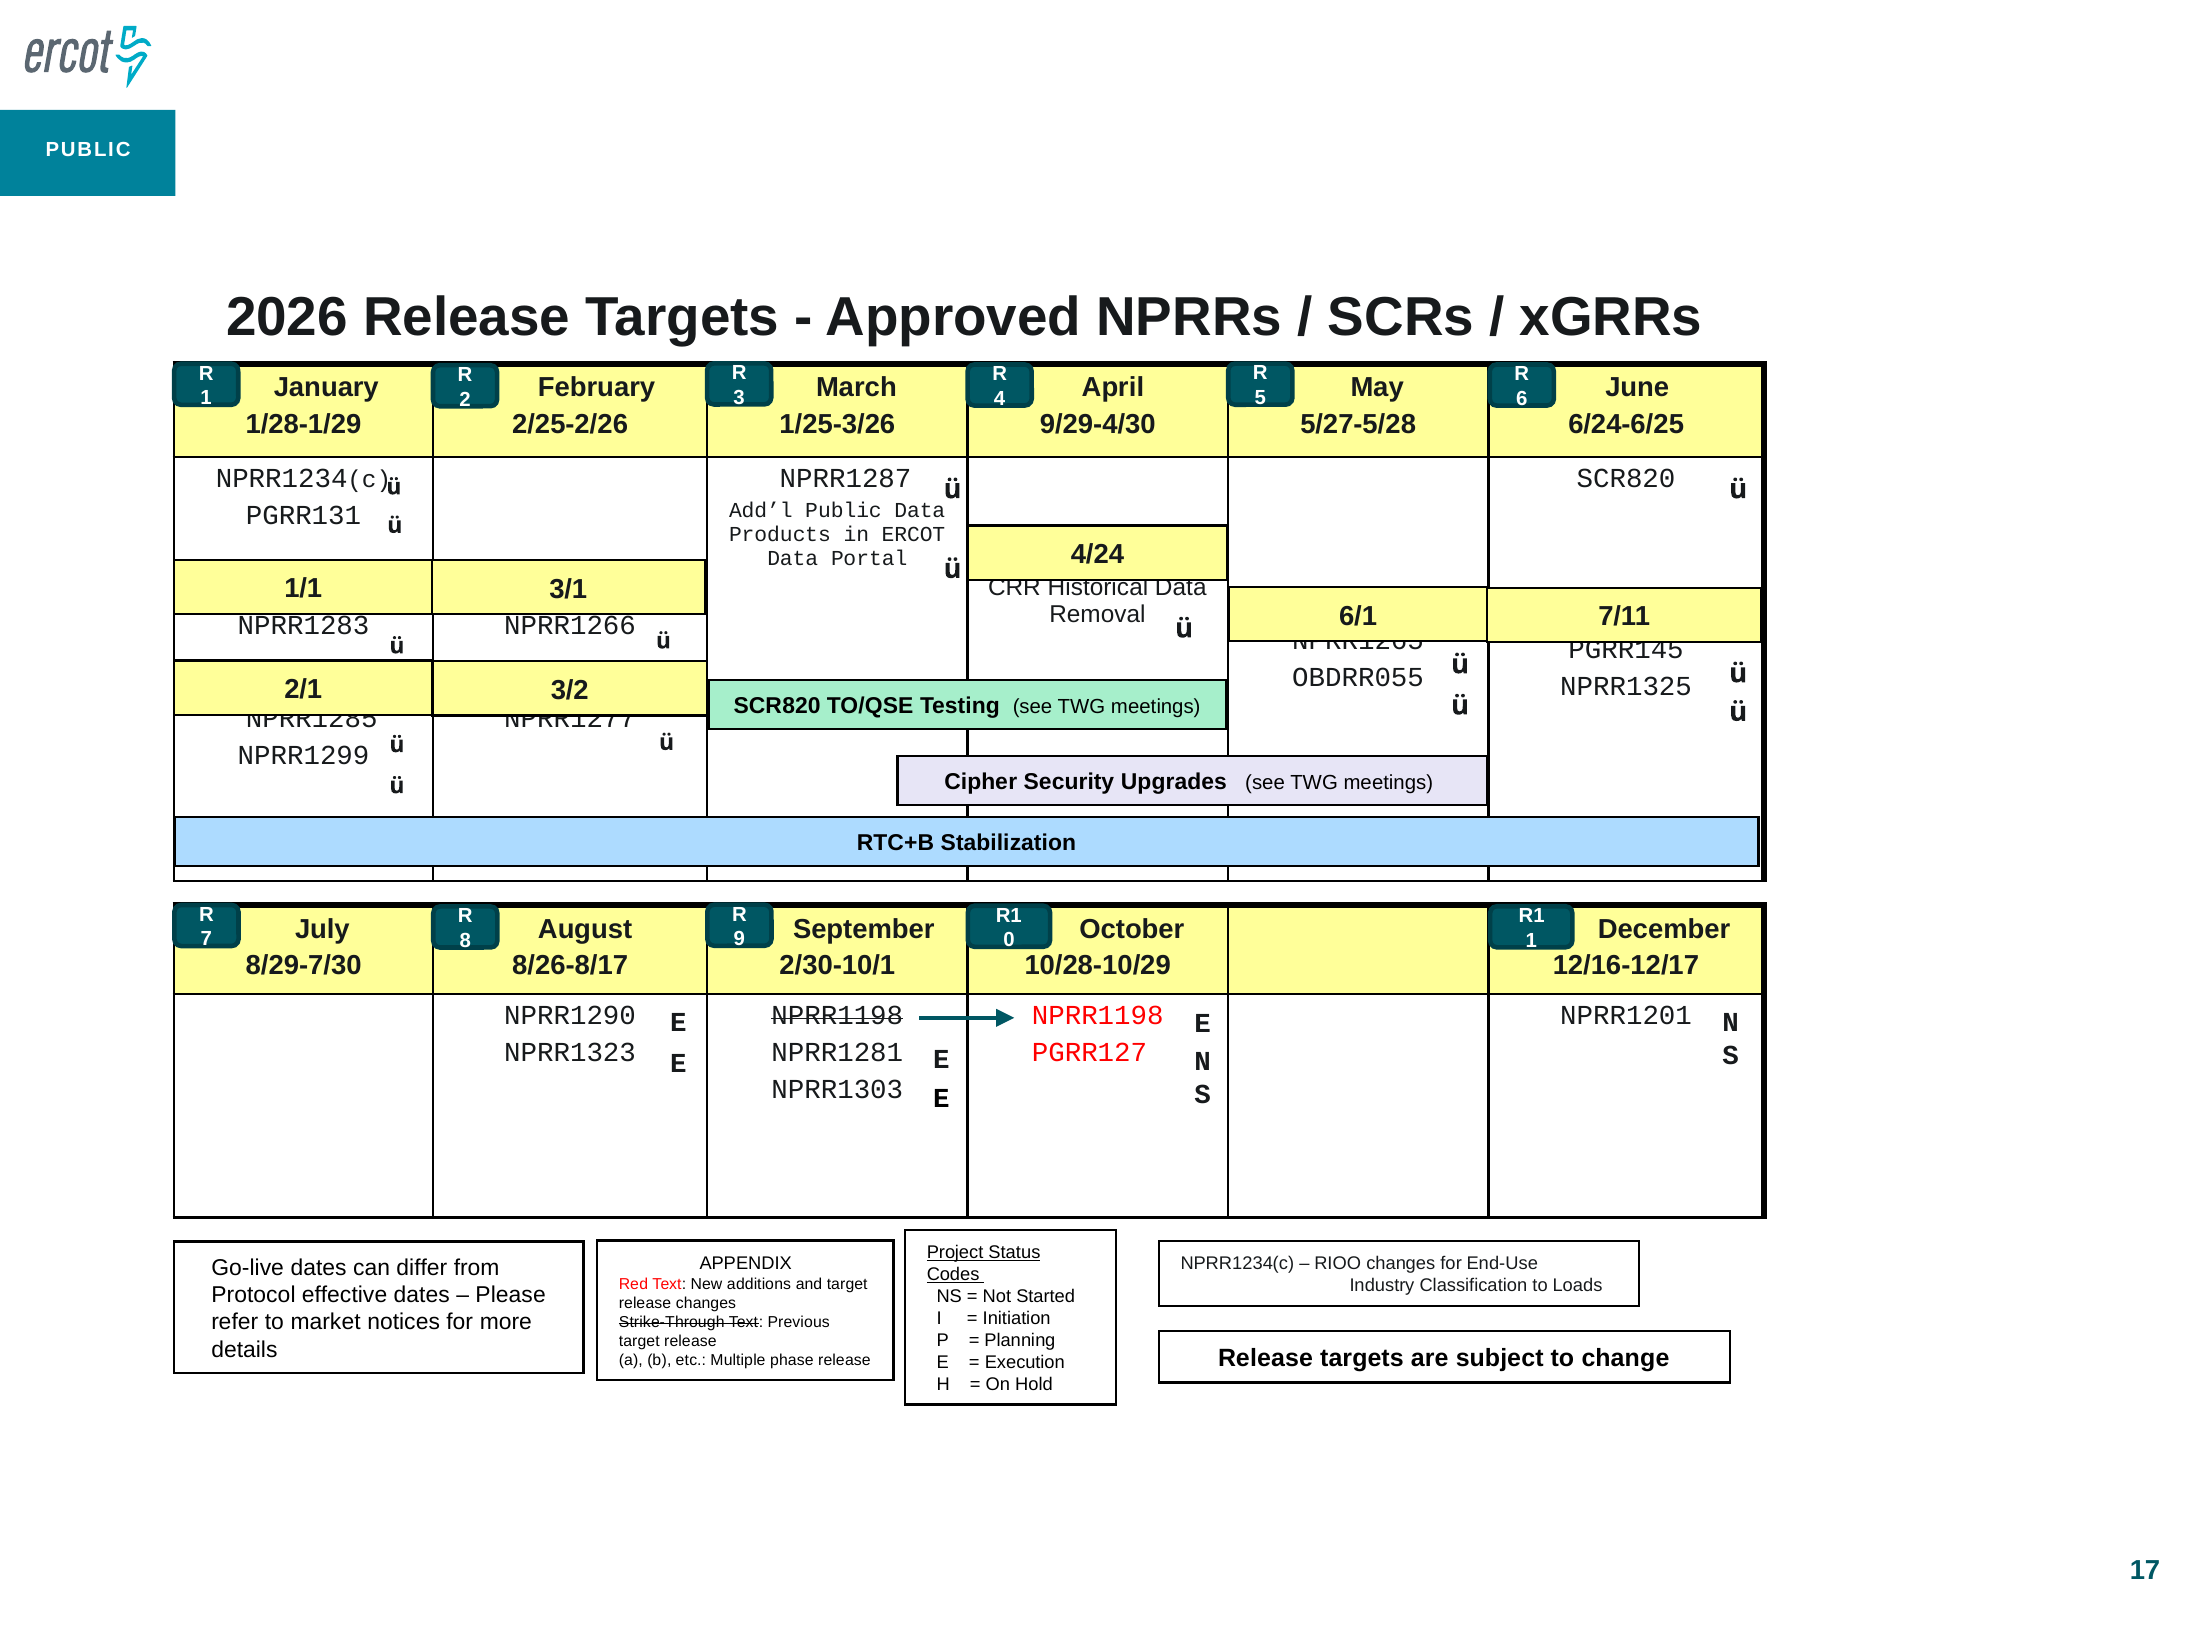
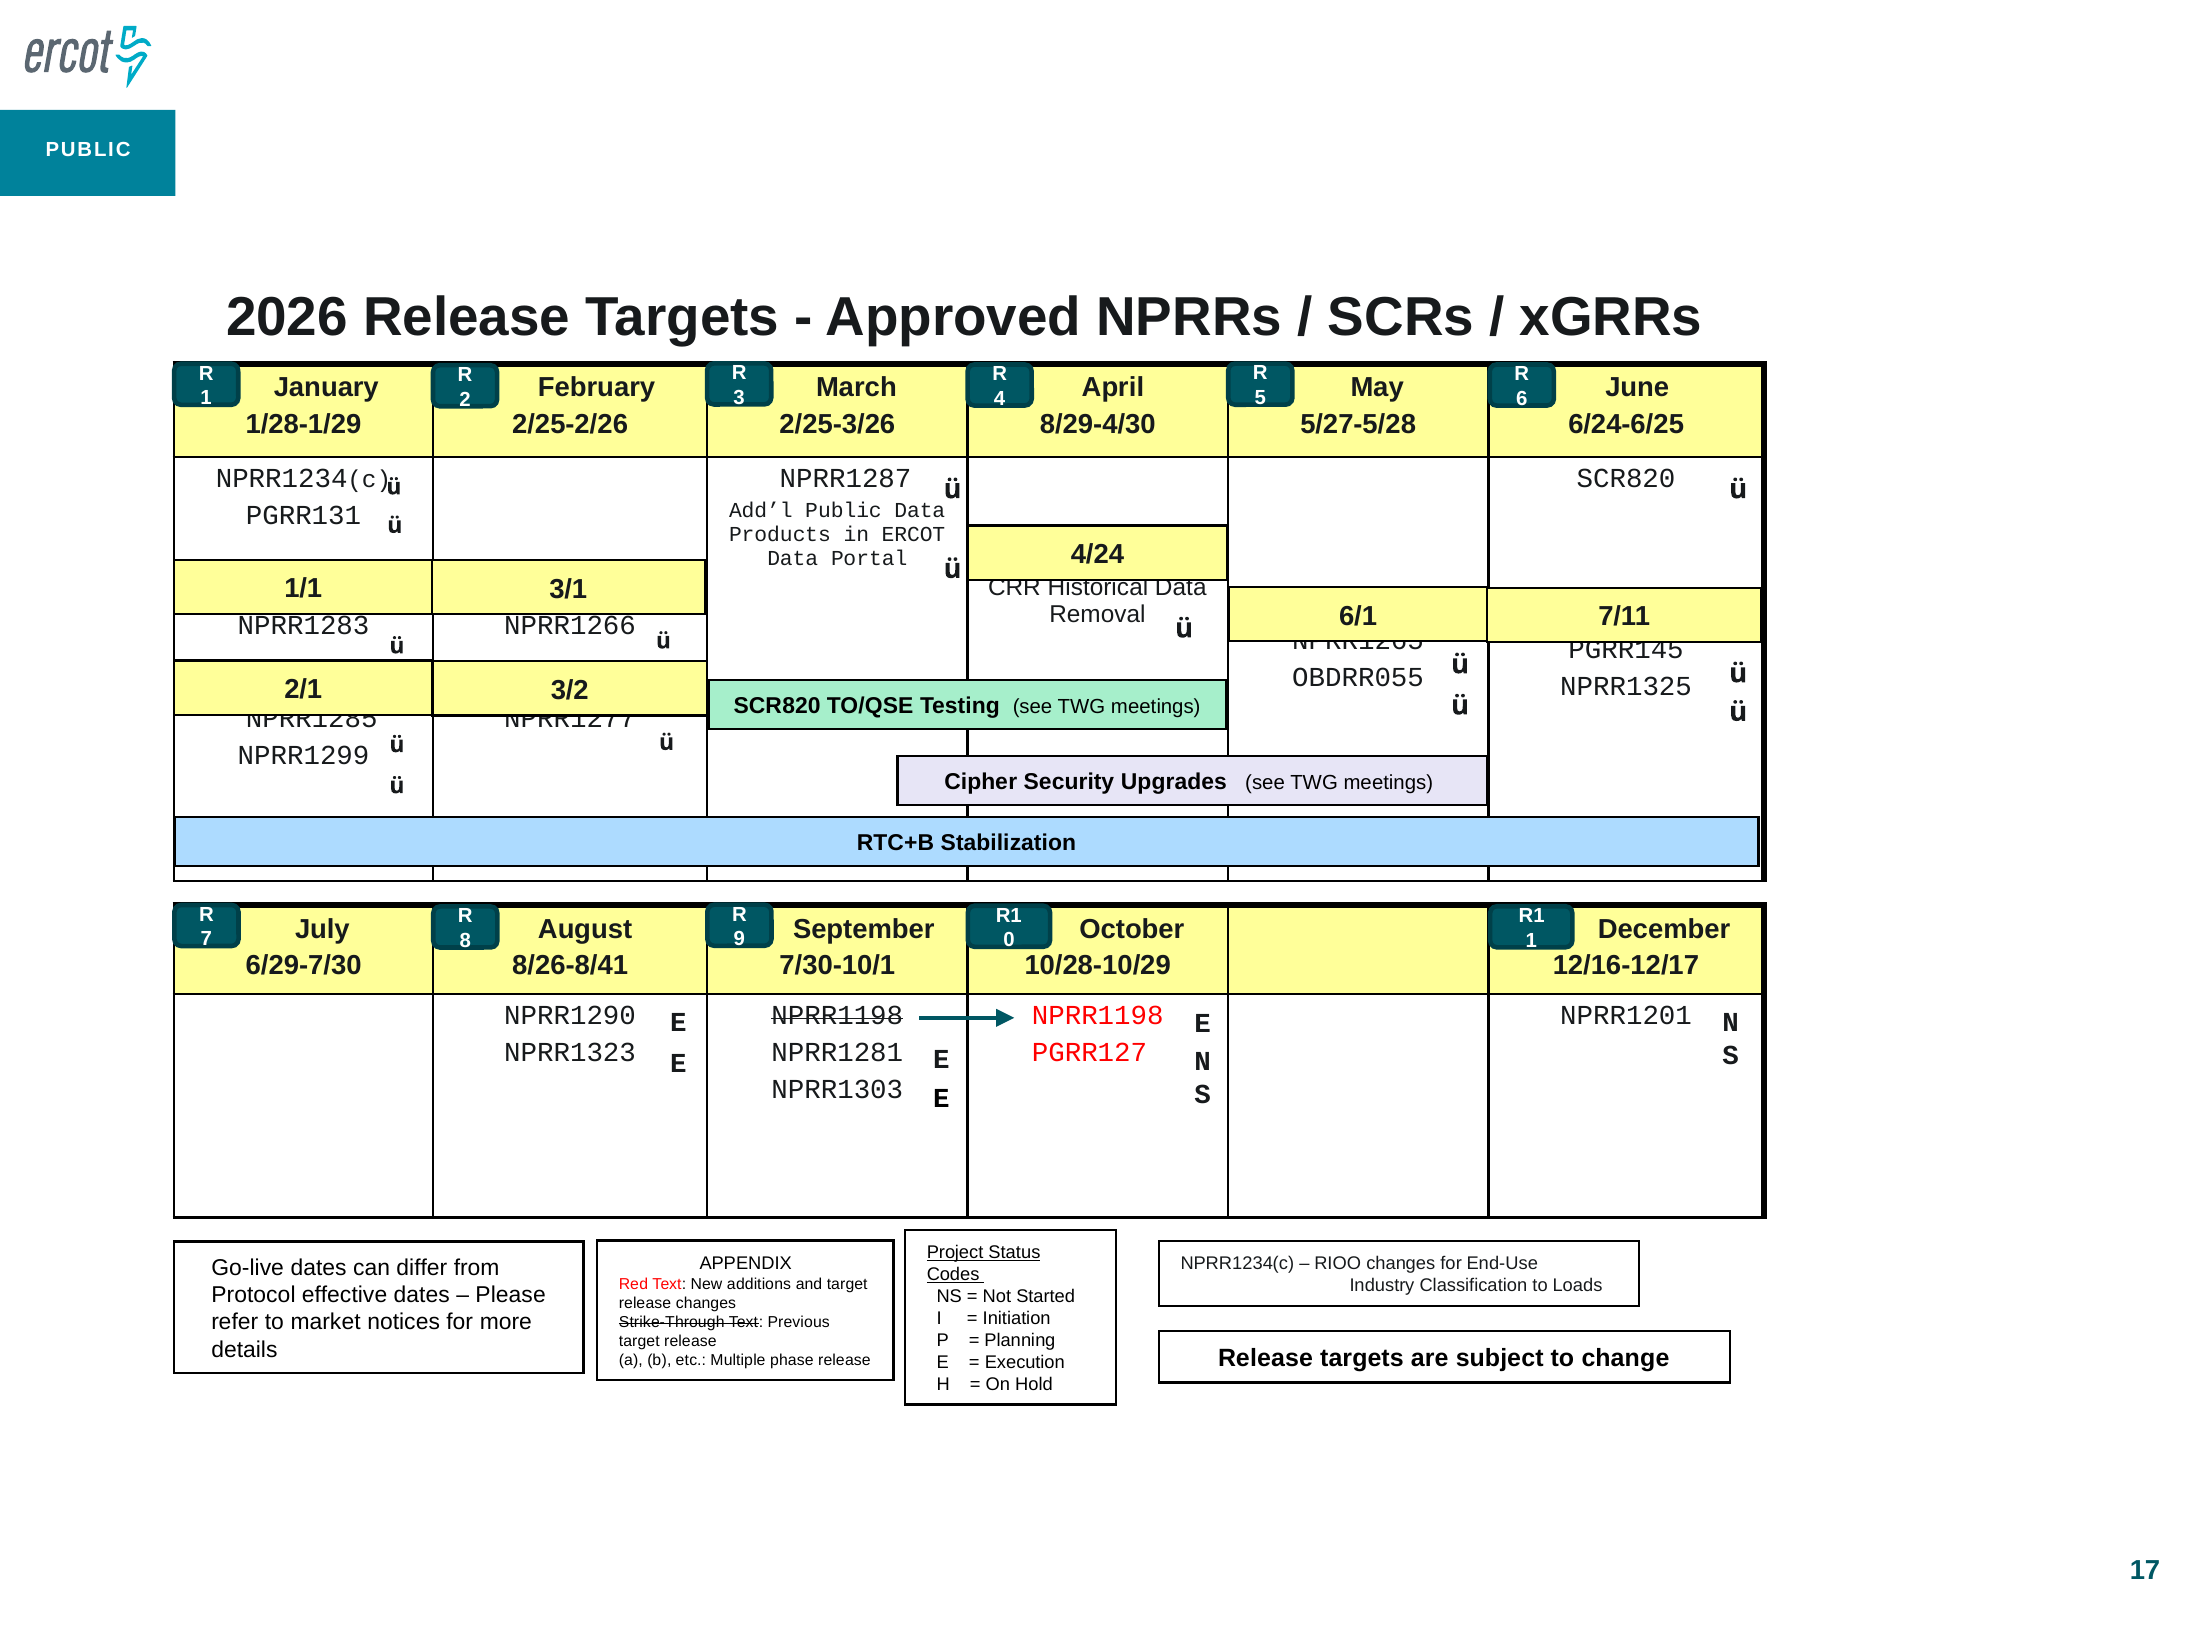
1/25-3/26: 1/25-3/26 -> 2/25-3/26
9/29-4/30: 9/29-4/30 -> 8/29-4/30
8/29-7/30: 8/29-7/30 -> 6/29-7/30
8/26-8/17: 8/26-8/17 -> 8/26-8/41
2/30-10/1: 2/30-10/1 -> 7/30-10/1
